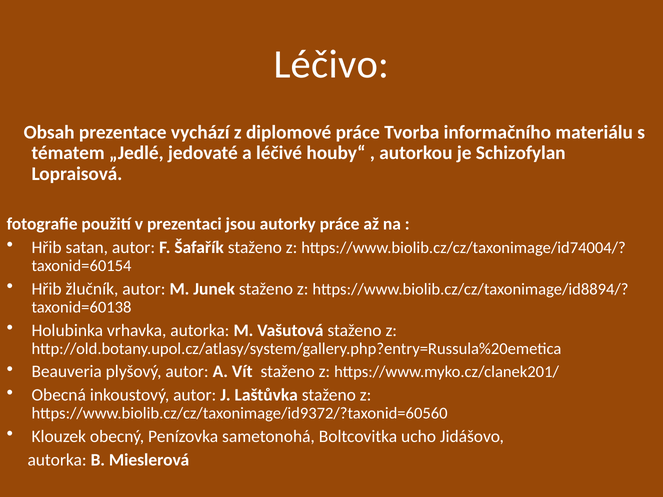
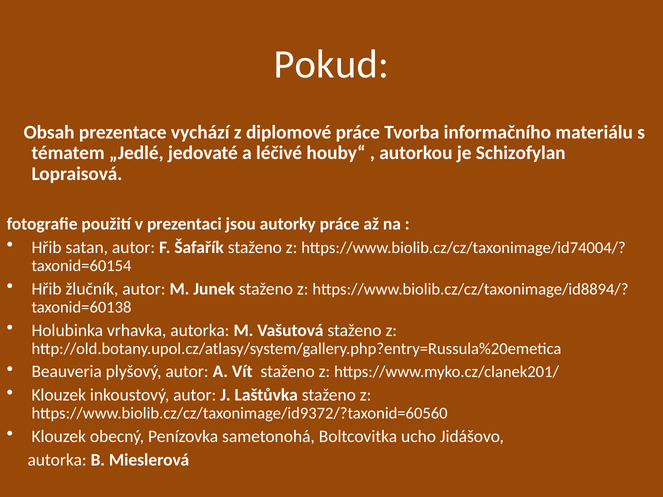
Léčivo: Léčivo -> Pokud
Obecná at (59, 395): Obecná -> Klouzek
